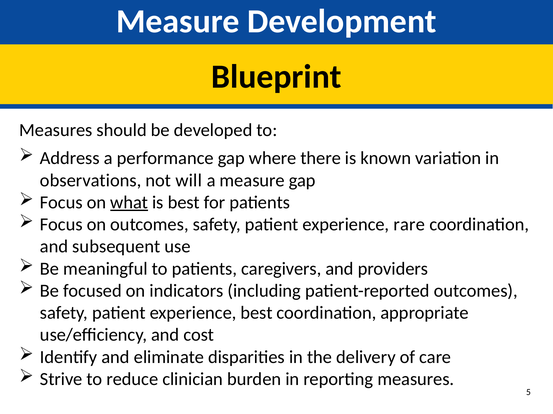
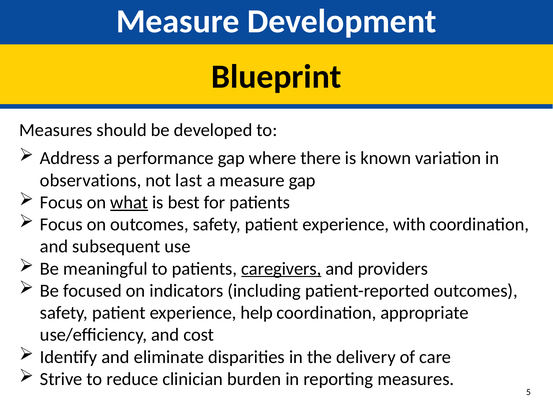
will: will -> last
rare: rare -> with
caregivers underline: none -> present
experience best: best -> help
